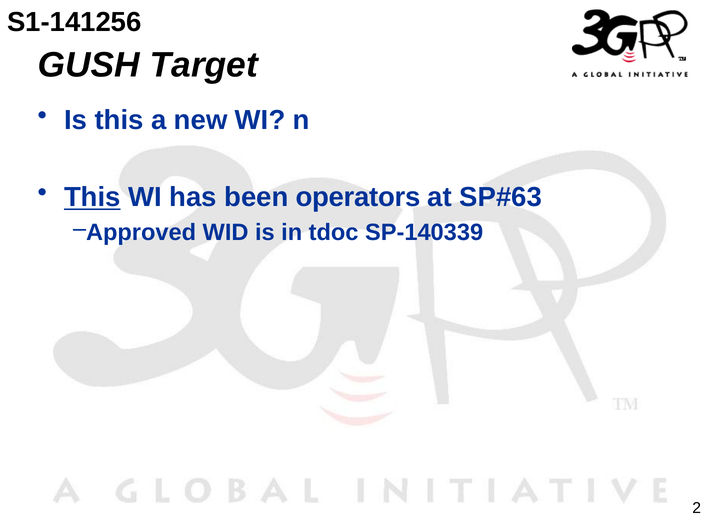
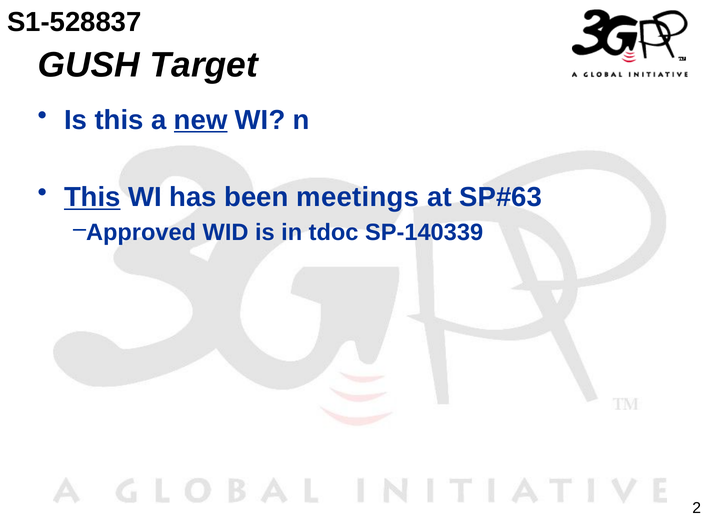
S1-141256: S1-141256 -> S1-528837
new underline: none -> present
operators: operators -> meetings
